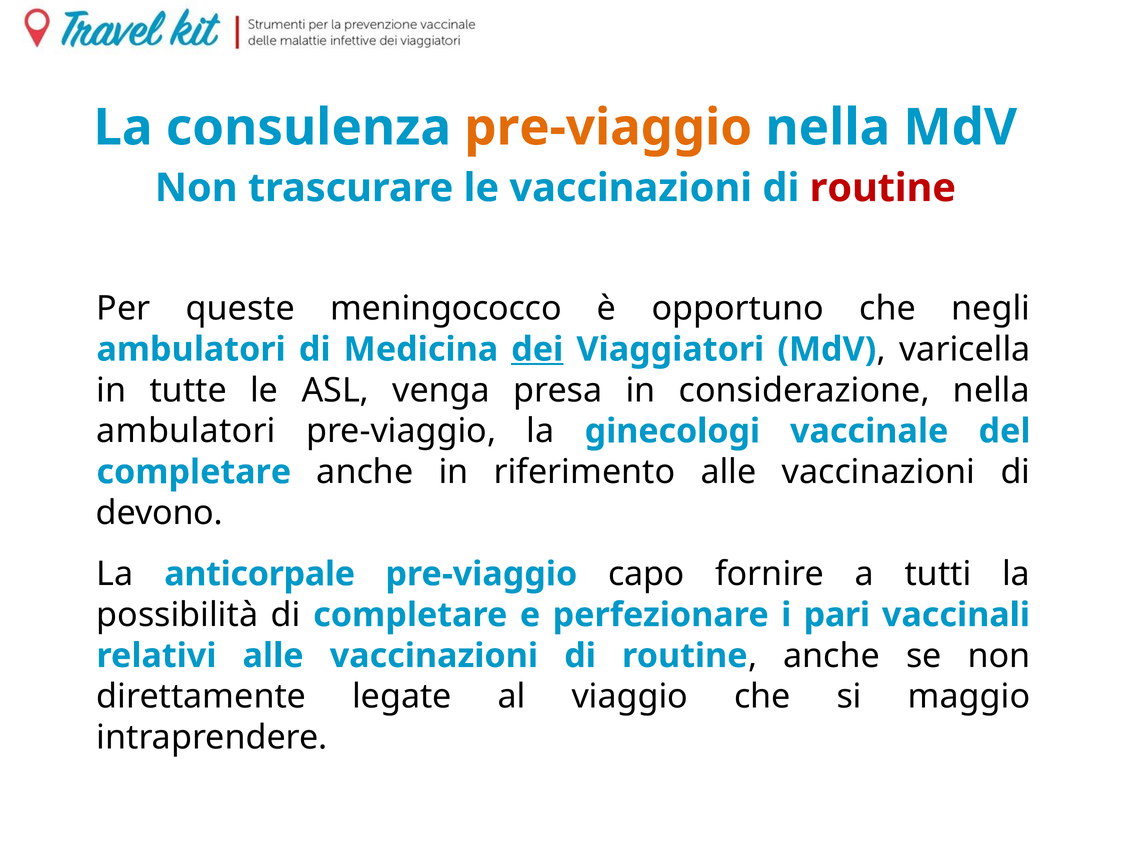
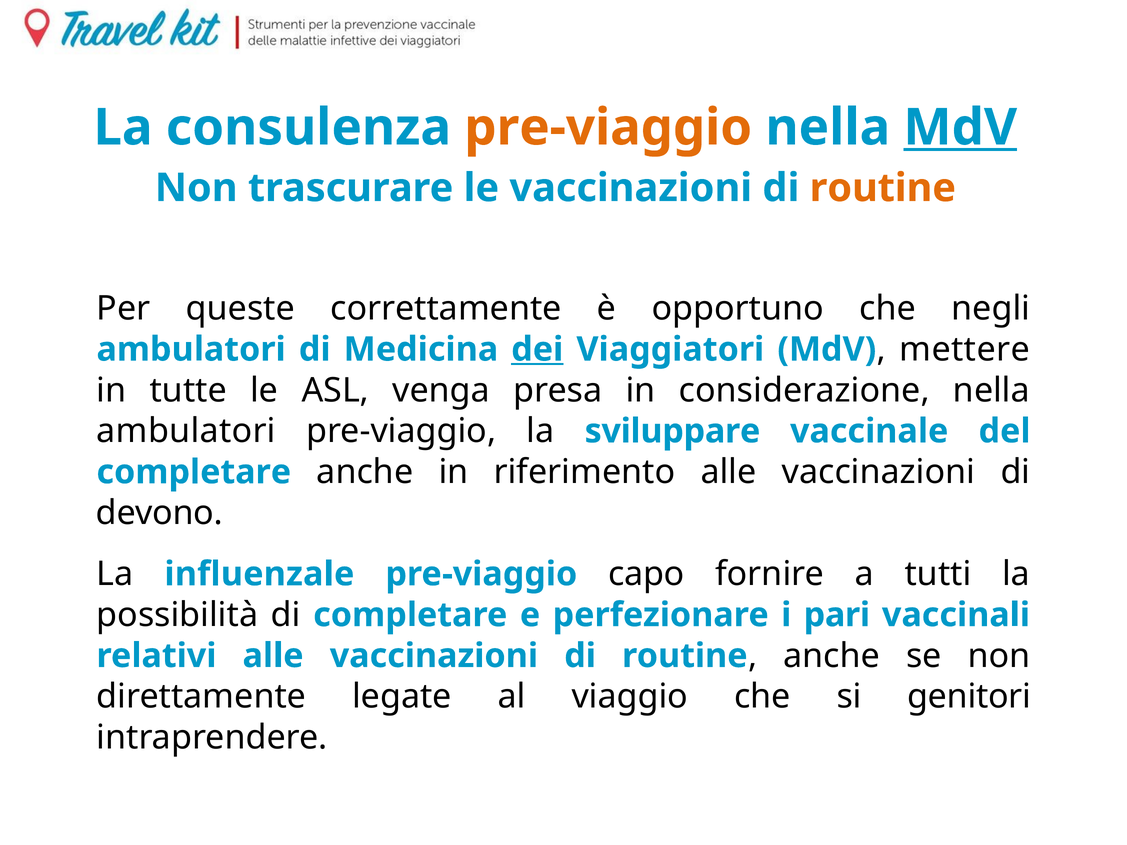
MdV at (960, 128) underline: none -> present
routine at (883, 188) colour: red -> orange
meningococco: meningococco -> correttamente
varicella: varicella -> mettere
ginecologi: ginecologi -> sviluppare
anticorpale: anticorpale -> influenzale
maggio: maggio -> genitori
